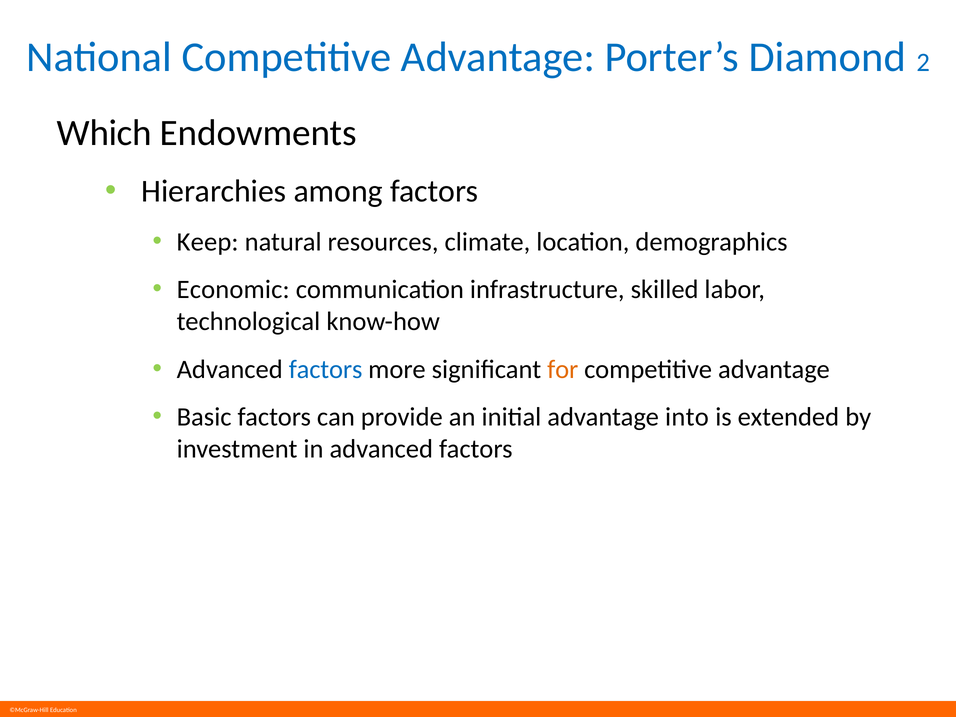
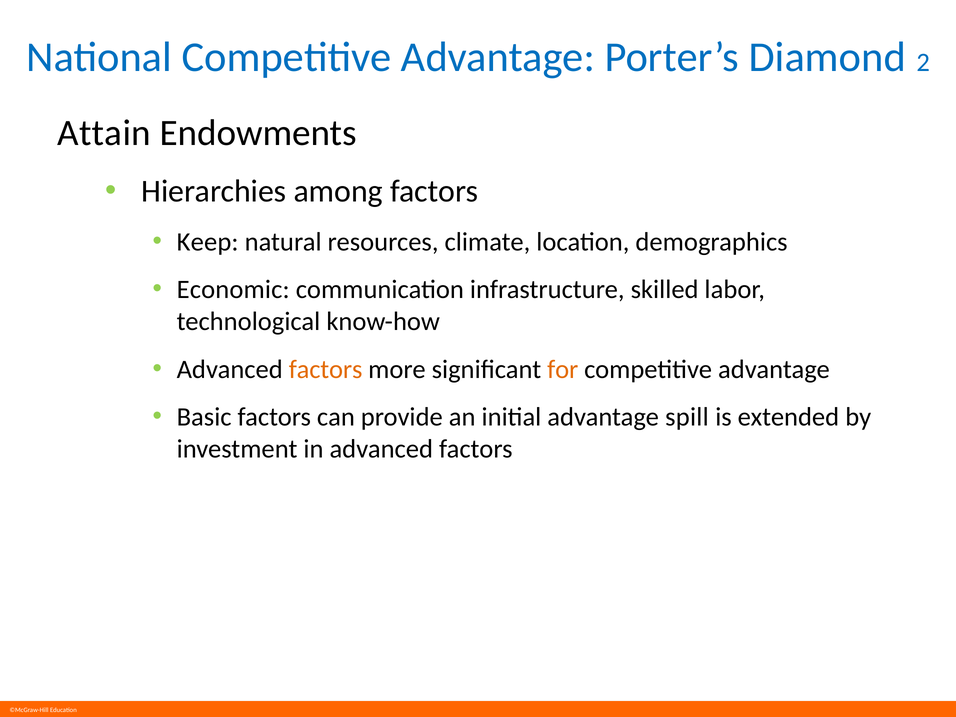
Which: Which -> Attain
factors at (326, 369) colour: blue -> orange
into: into -> spill
